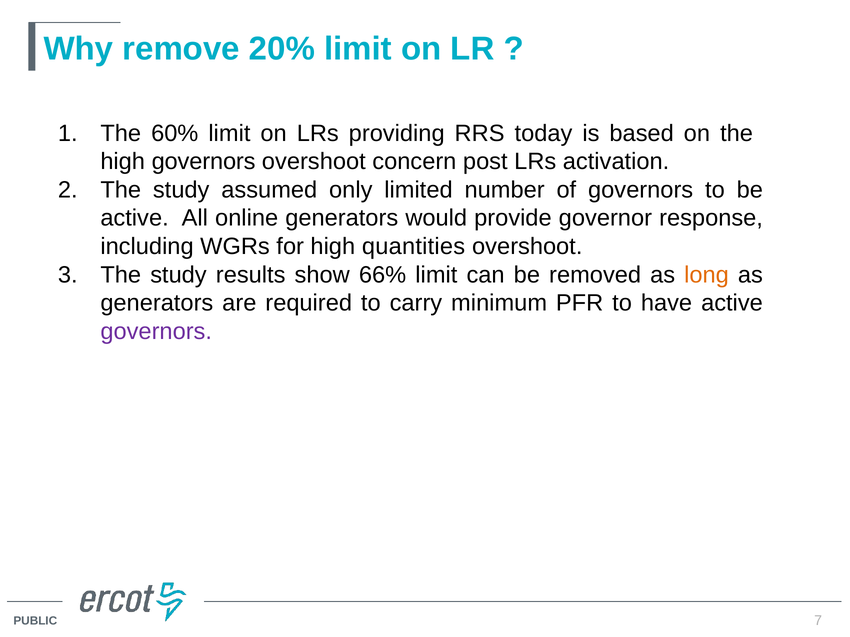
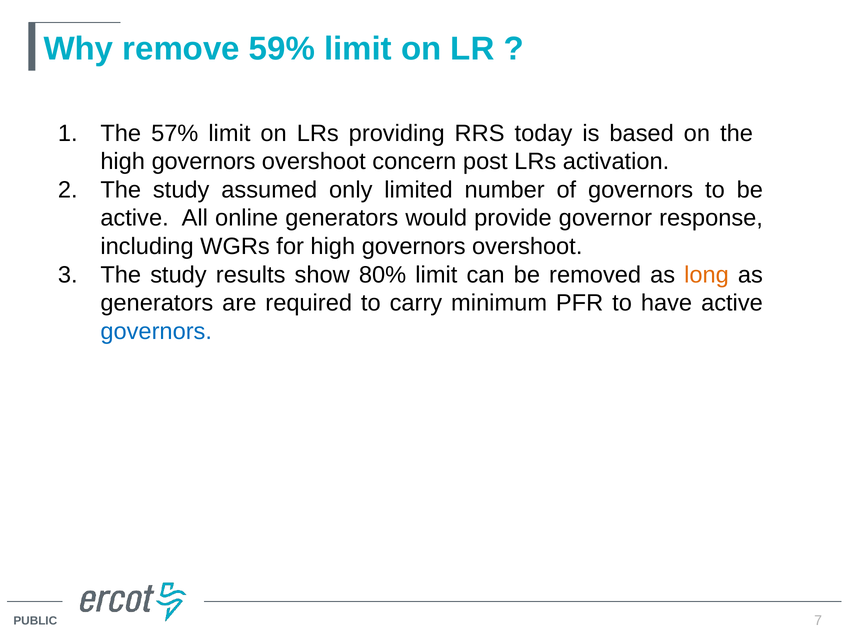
20%: 20% -> 59%
60%: 60% -> 57%
for high quantities: quantities -> governors
66%: 66% -> 80%
governors at (156, 332) colour: purple -> blue
